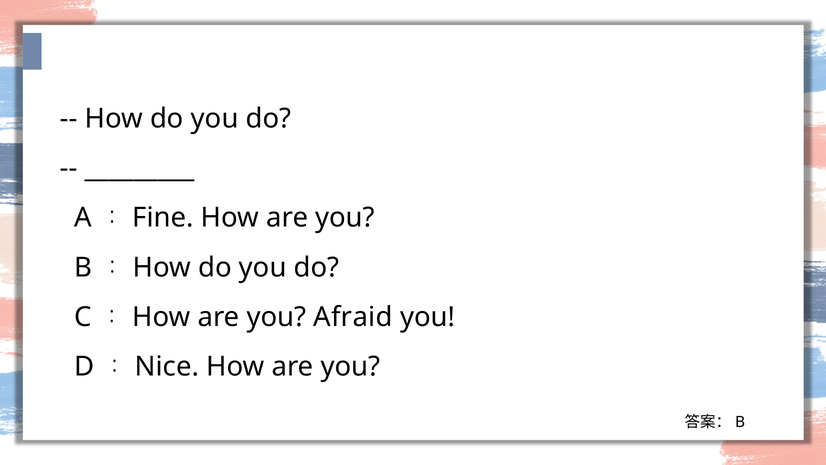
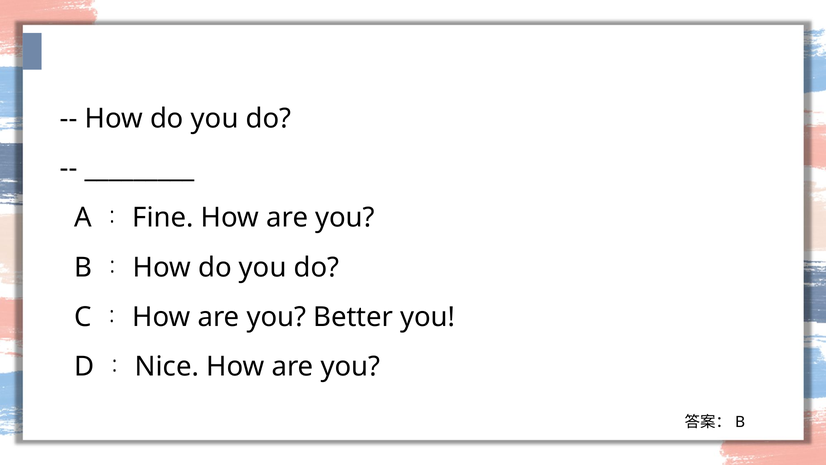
Afraid: Afraid -> Better
